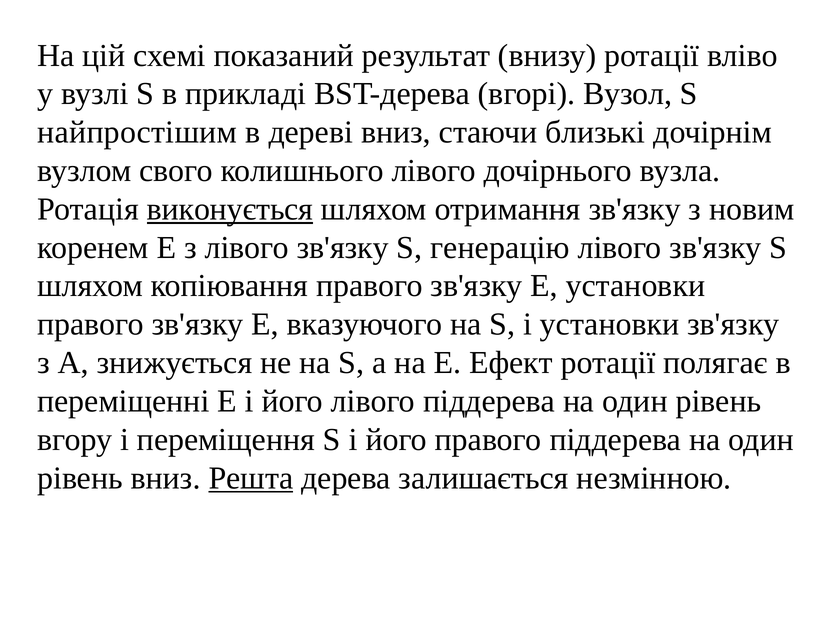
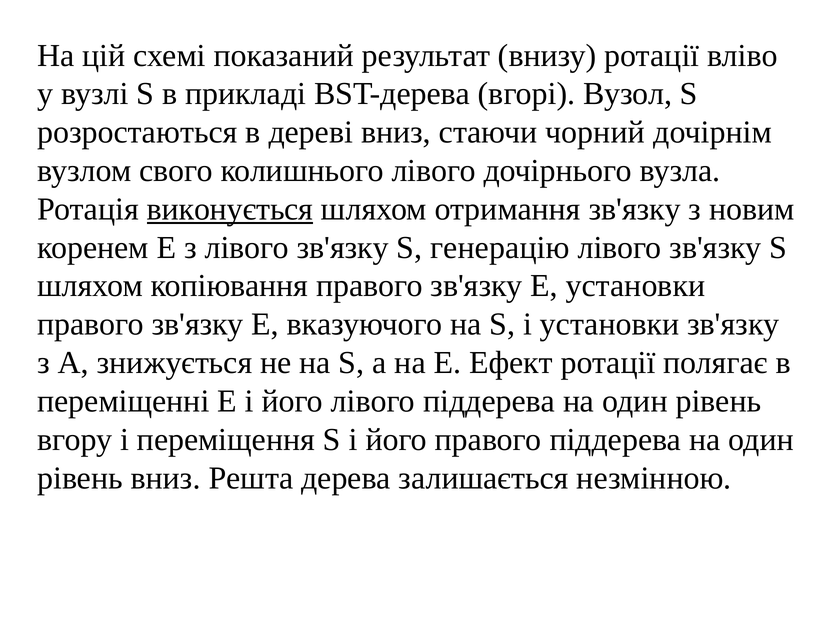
найпростішим: найпростішим -> розростаються
близькі: близькі -> чорний
Решта underline: present -> none
